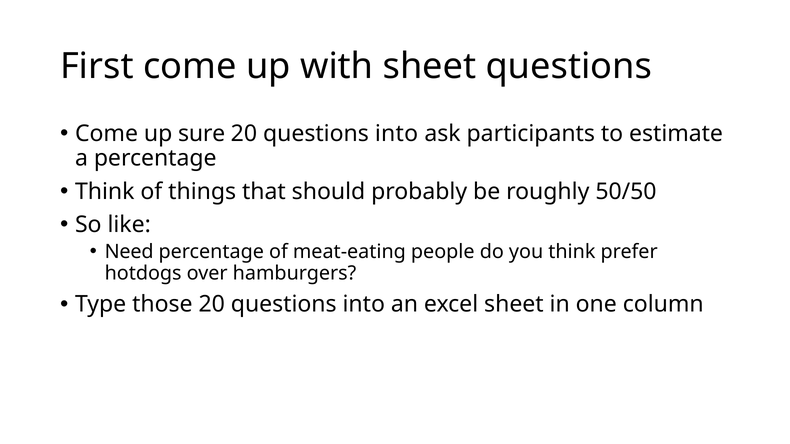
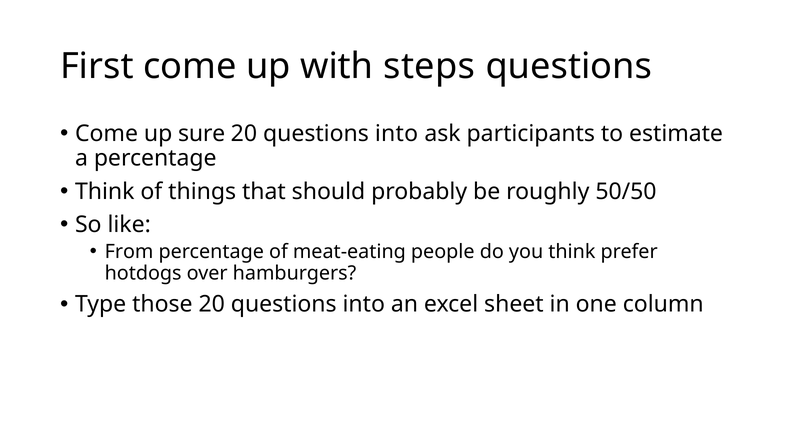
with sheet: sheet -> steps
Need: Need -> From
